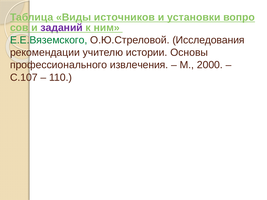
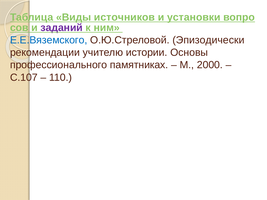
Е.Е.Вяземского colour: green -> blue
Исследования: Исследования -> Эпизодически
извлечения: извлечения -> памятниках
